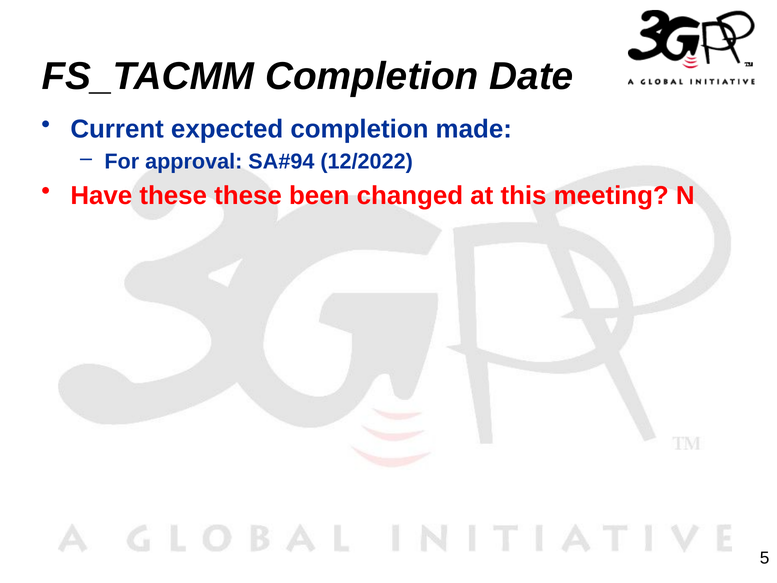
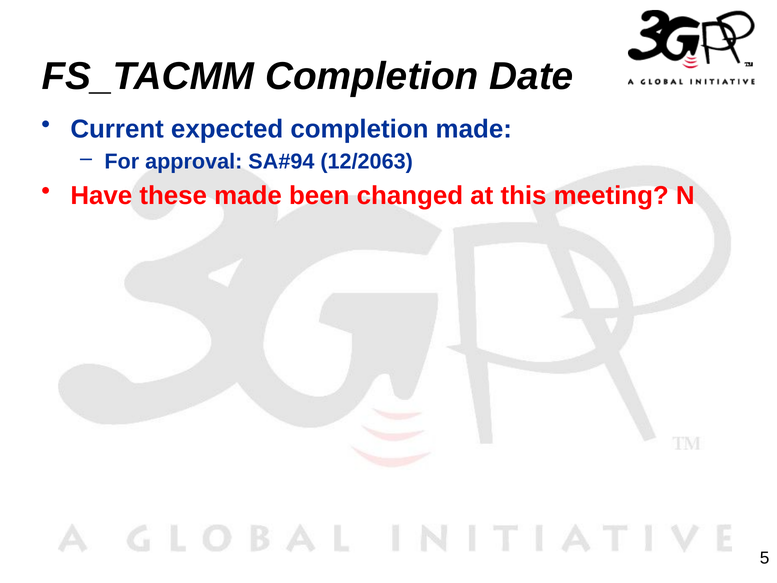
12/2022: 12/2022 -> 12/2063
these these: these -> made
